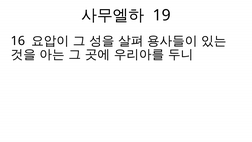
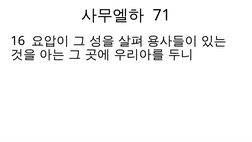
19: 19 -> 71
